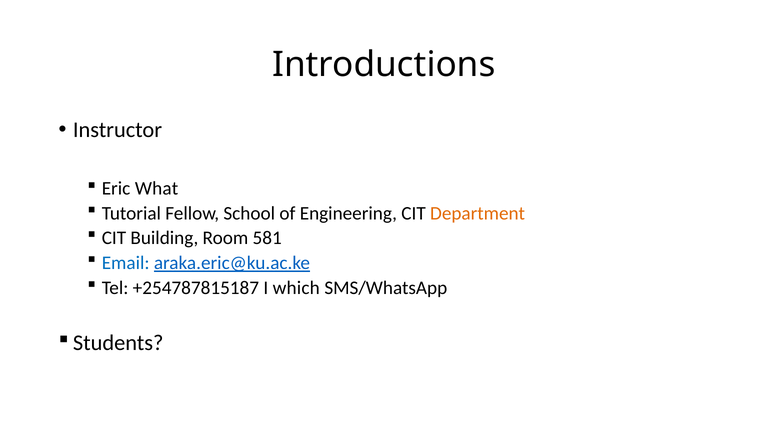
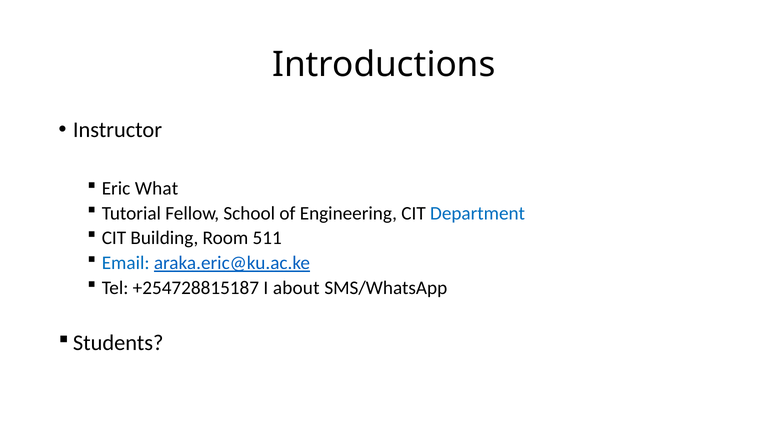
Department colour: orange -> blue
581: 581 -> 511
+254787815187: +254787815187 -> +254728815187
which: which -> about
